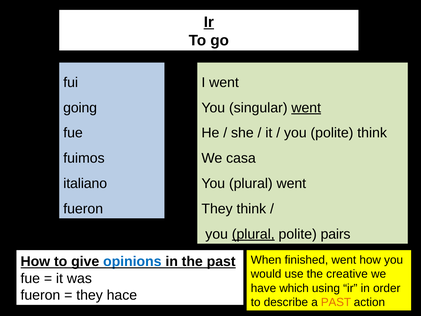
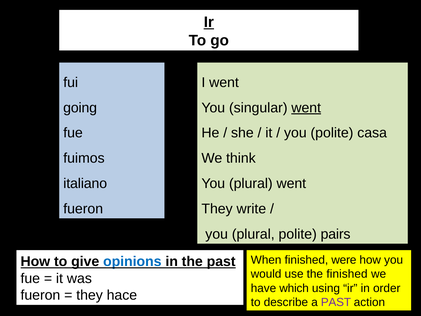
polite think: think -> casa
casa: casa -> think
They think: think -> write
plural at (253, 234) underline: present -> none
finished went: went -> were
the creative: creative -> finished
PAST at (336, 302) colour: orange -> purple
